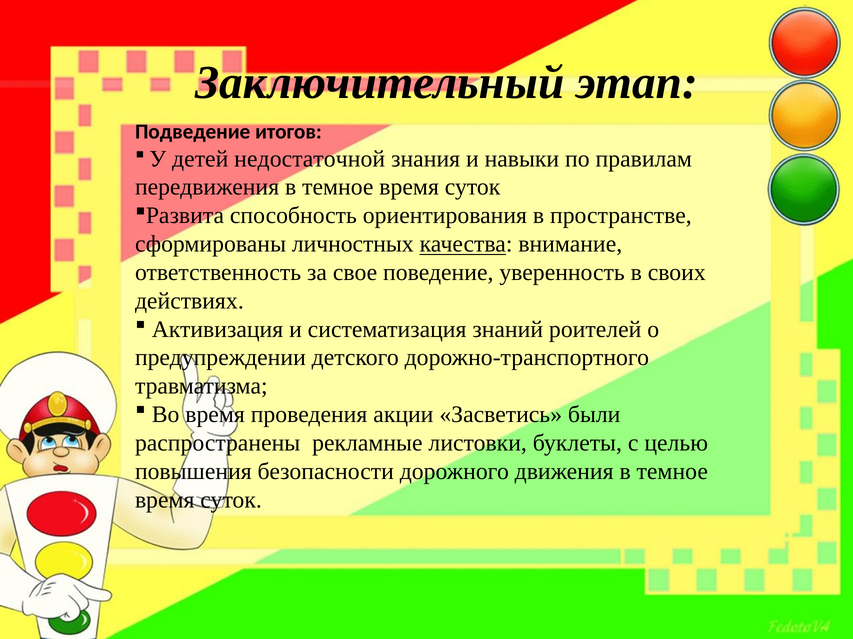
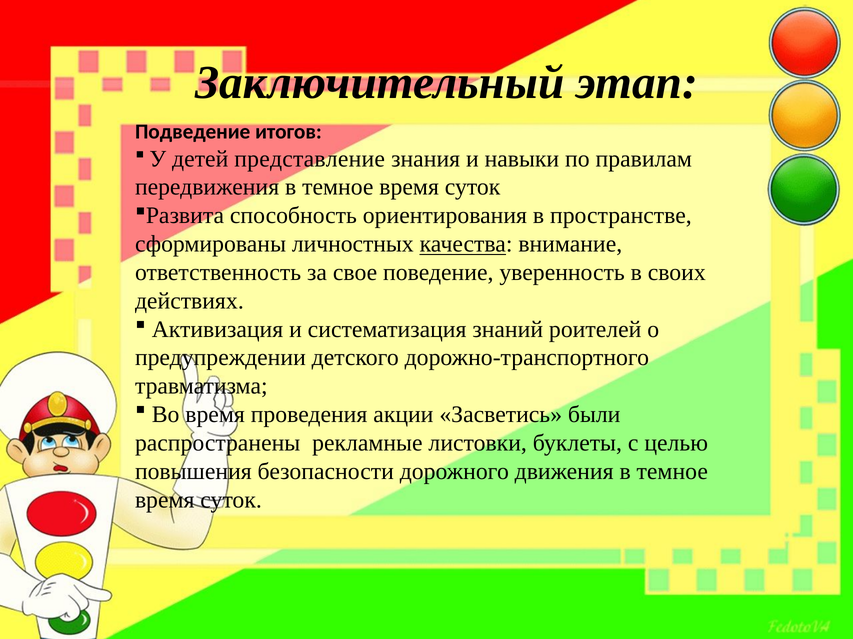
недостаточной: недостаточной -> представление
